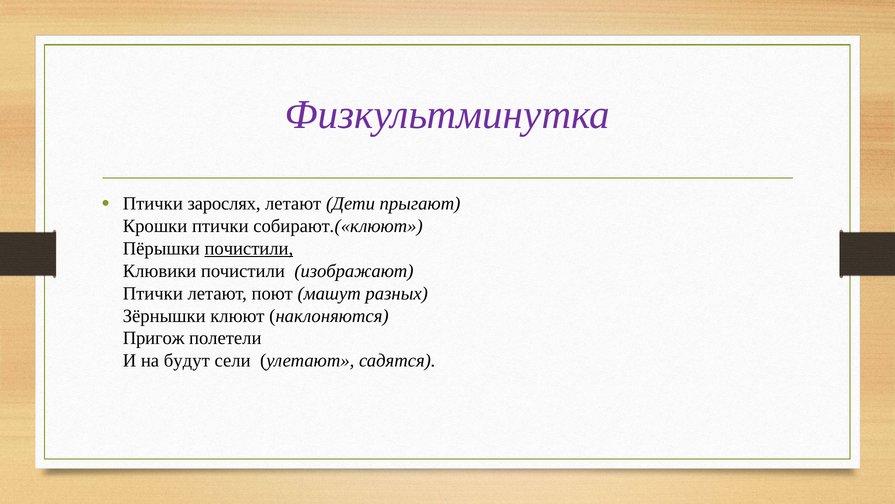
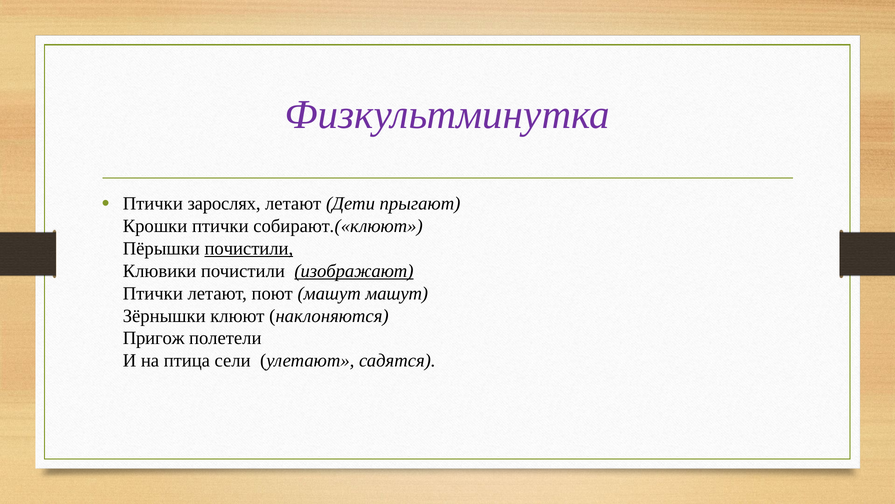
изображают underline: none -> present
машут разных: разных -> машут
будут: будут -> птица
